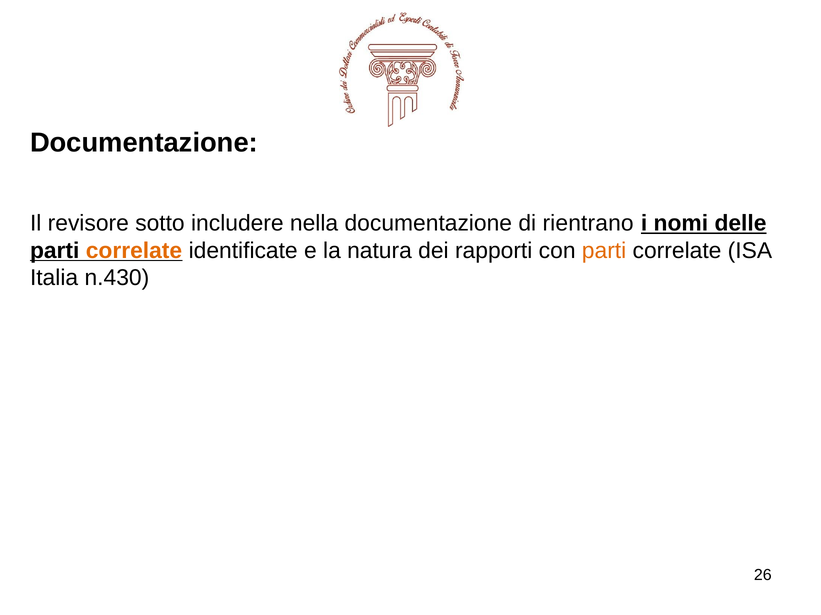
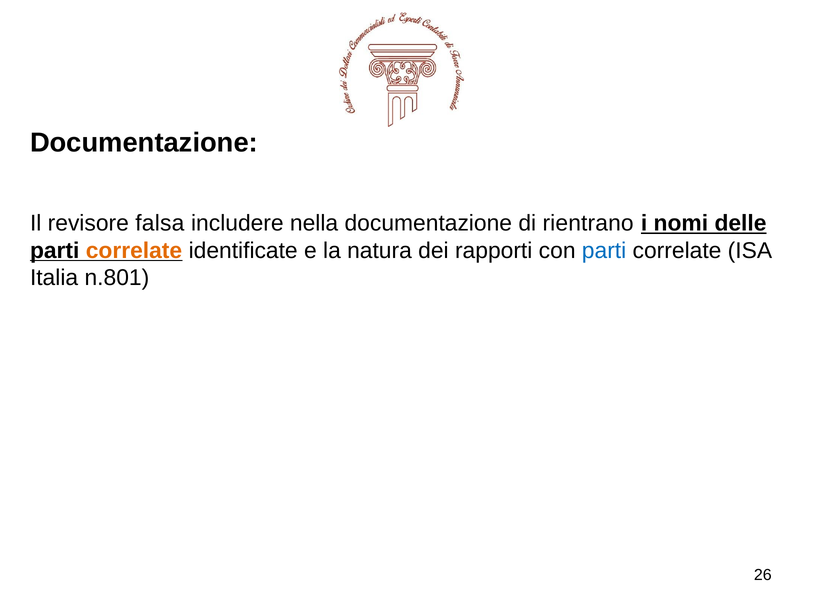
sotto: sotto -> falsa
parti at (604, 251) colour: orange -> blue
n.430: n.430 -> n.801
